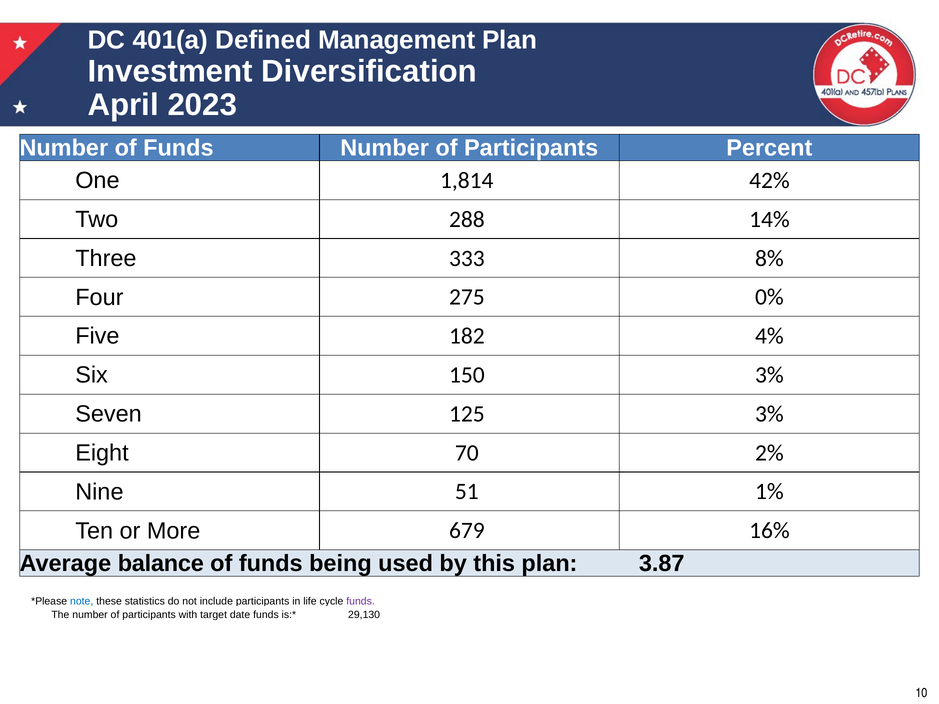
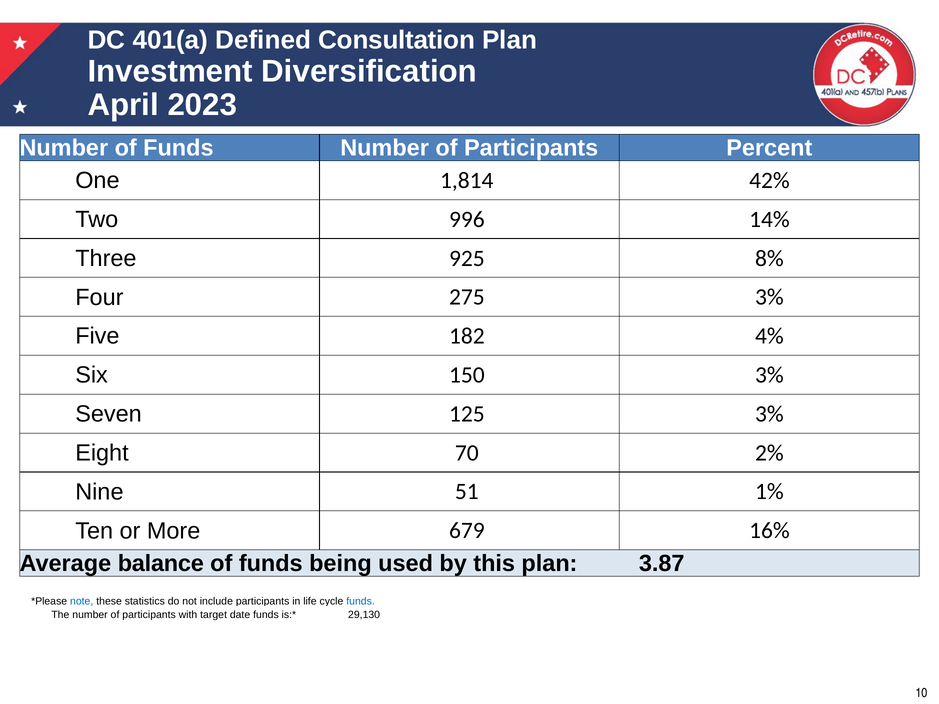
Management: Management -> Consultation
288: 288 -> 996
333: 333 -> 925
275 0%: 0% -> 3%
funds at (361, 601) colour: purple -> blue
